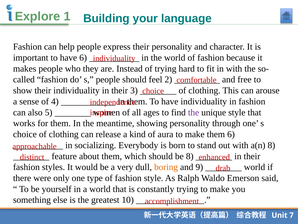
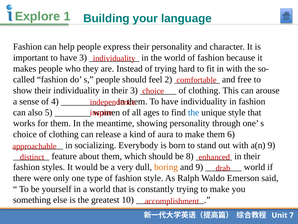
have 6: 6 -> 3
the at (194, 112) colour: purple -> blue
a(n 8: 8 -> 9
